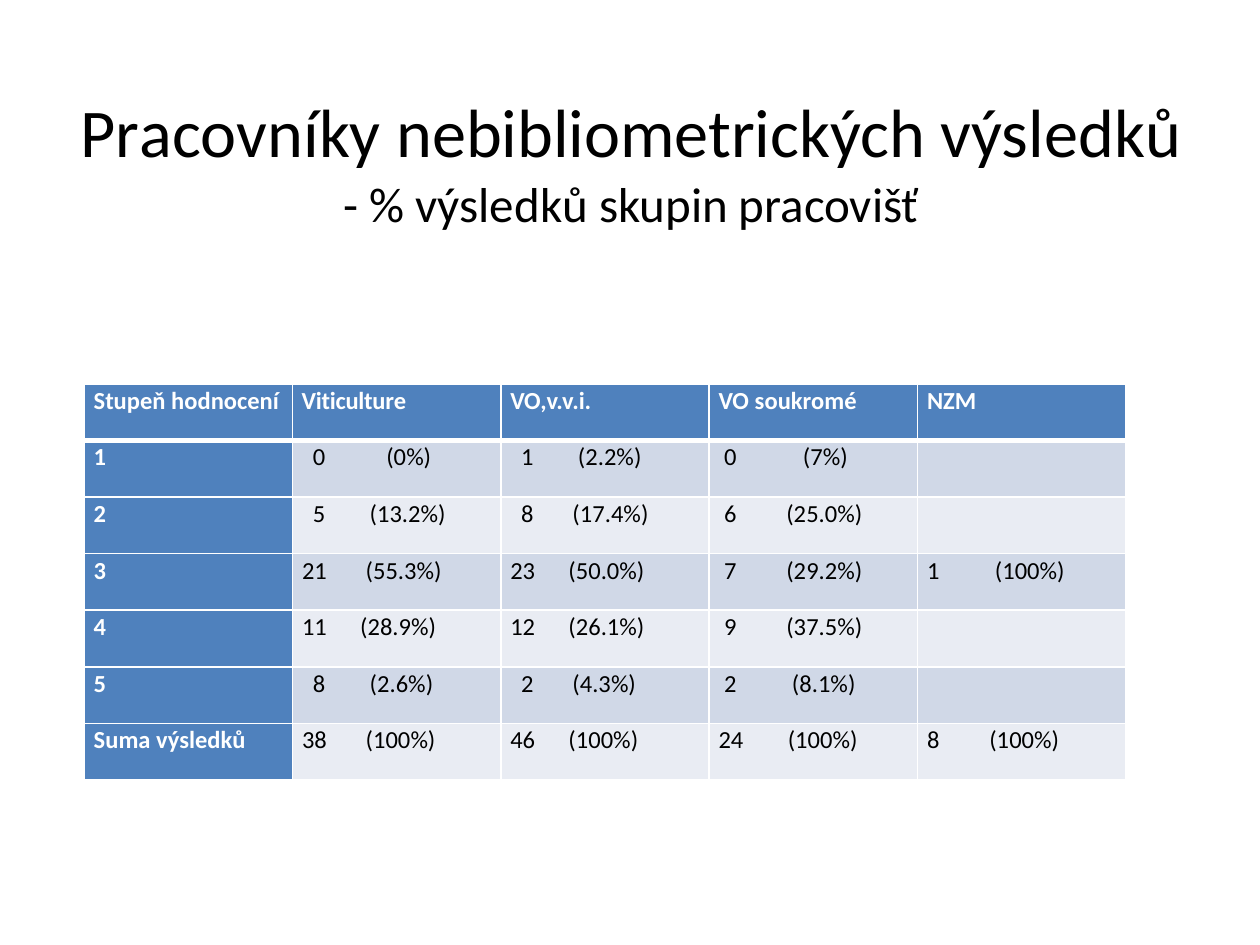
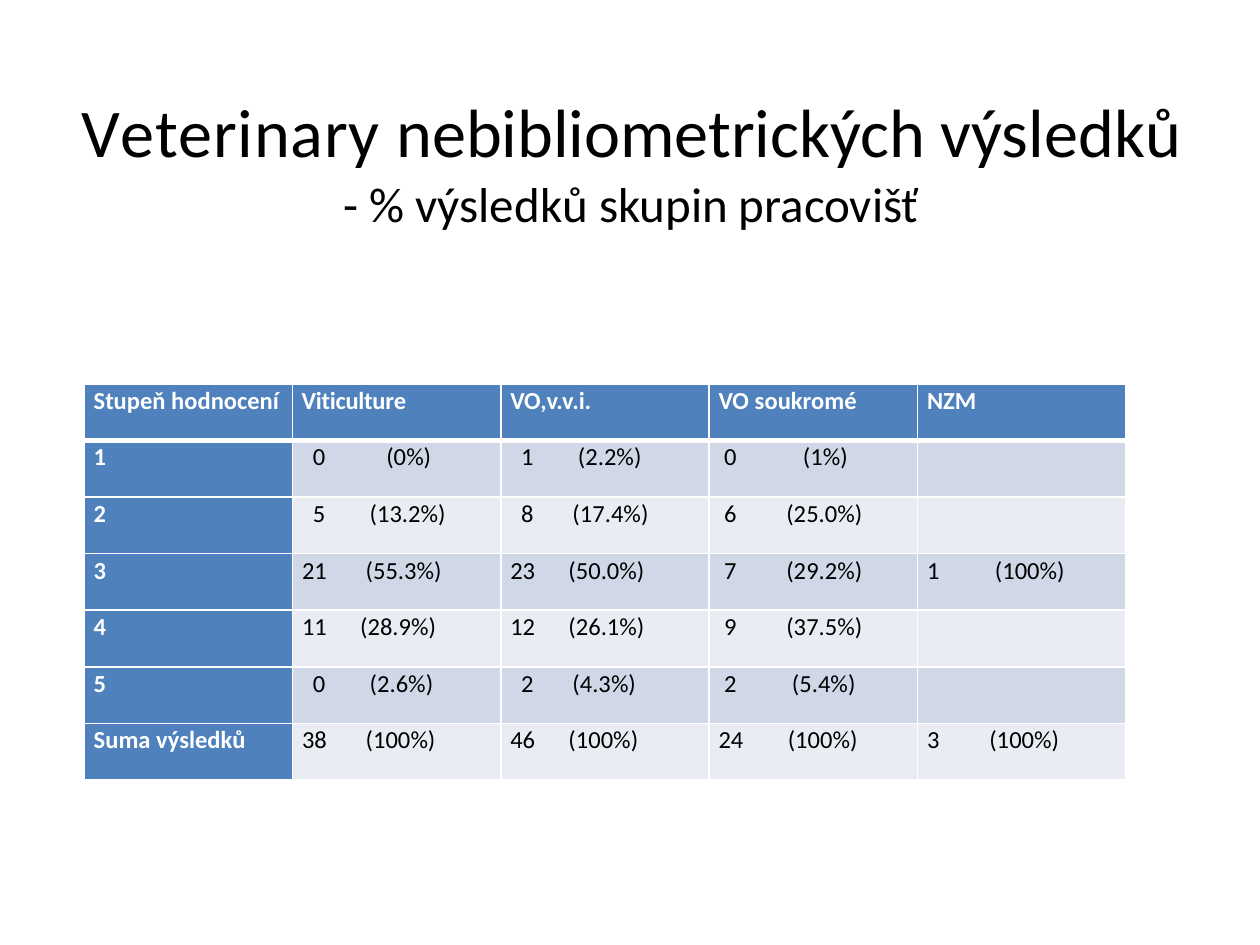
Pracovníky: Pracovníky -> Veterinary
7%: 7% -> 1%
5 8: 8 -> 0
8.1%: 8.1% -> 5.4%
100% 8: 8 -> 3
